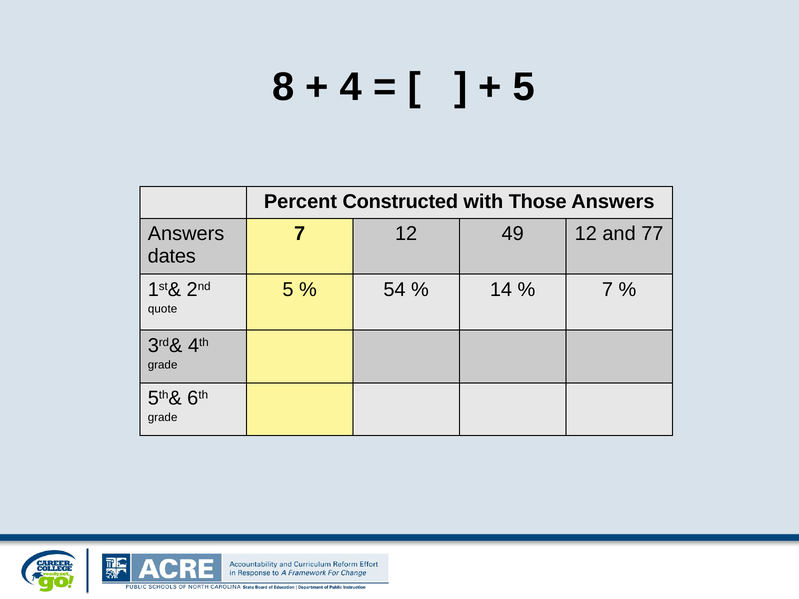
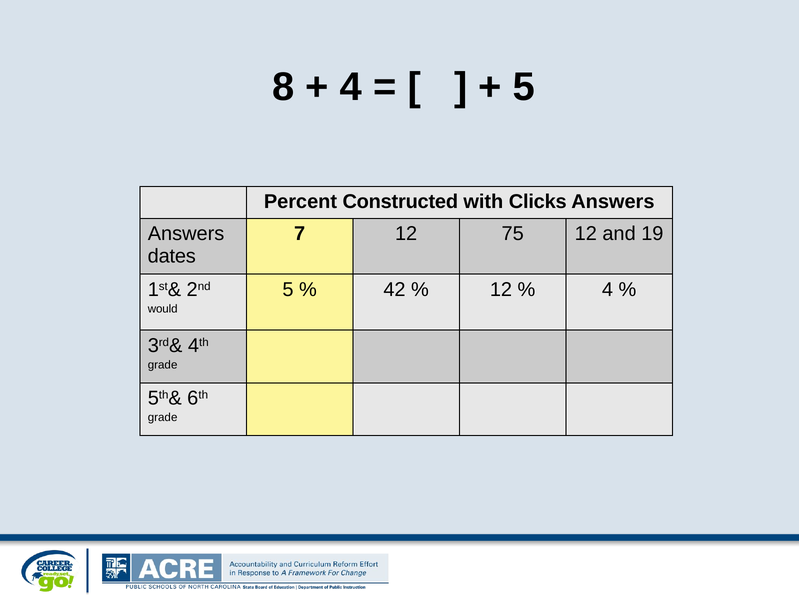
Those: Those -> Clicks
49: 49 -> 75
77: 77 -> 19
54: 54 -> 42
14 at (501, 290): 14 -> 12
7 at (608, 290): 7 -> 4
quote: quote -> would
